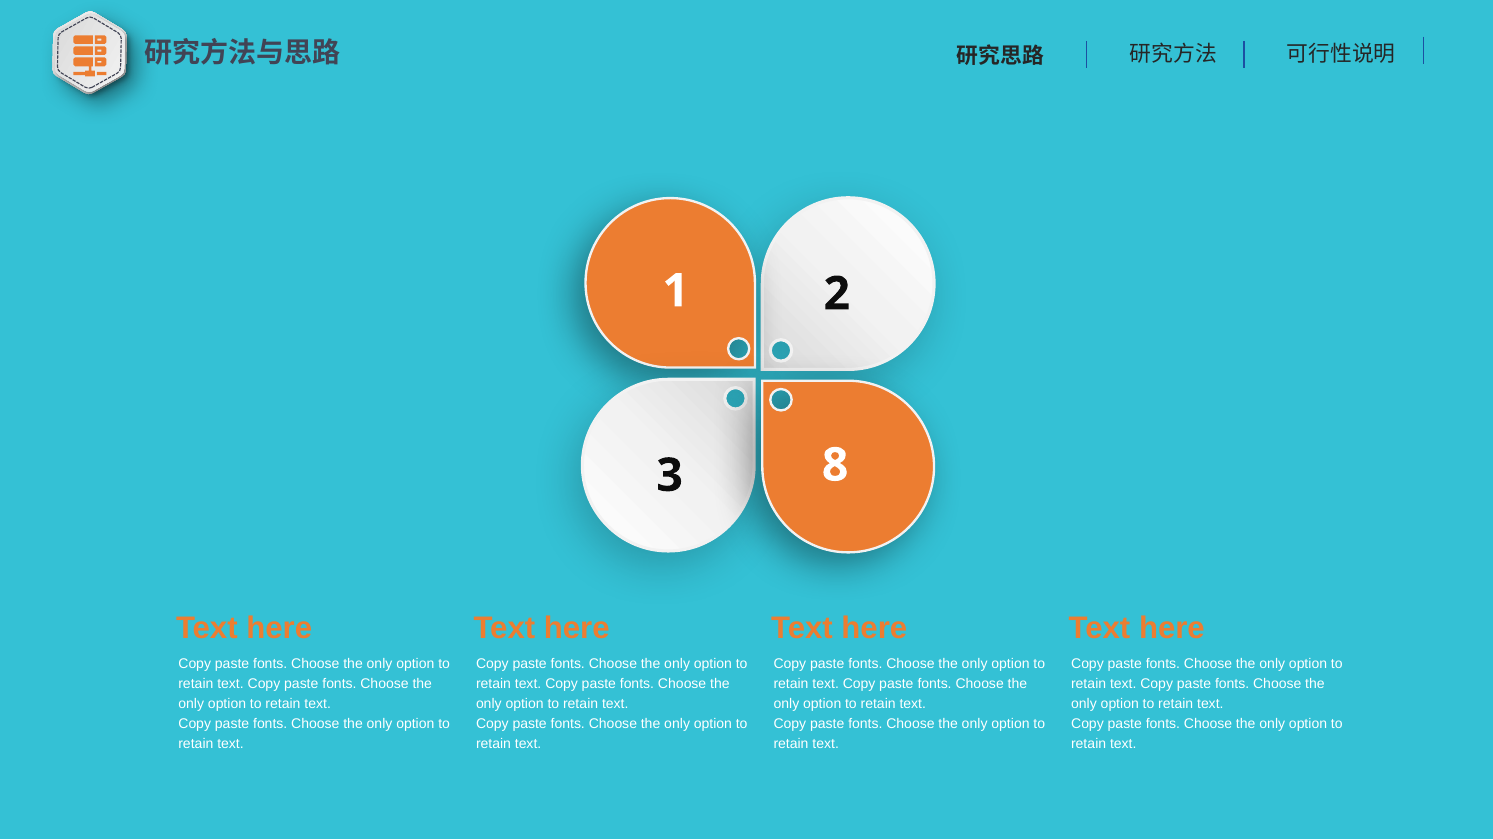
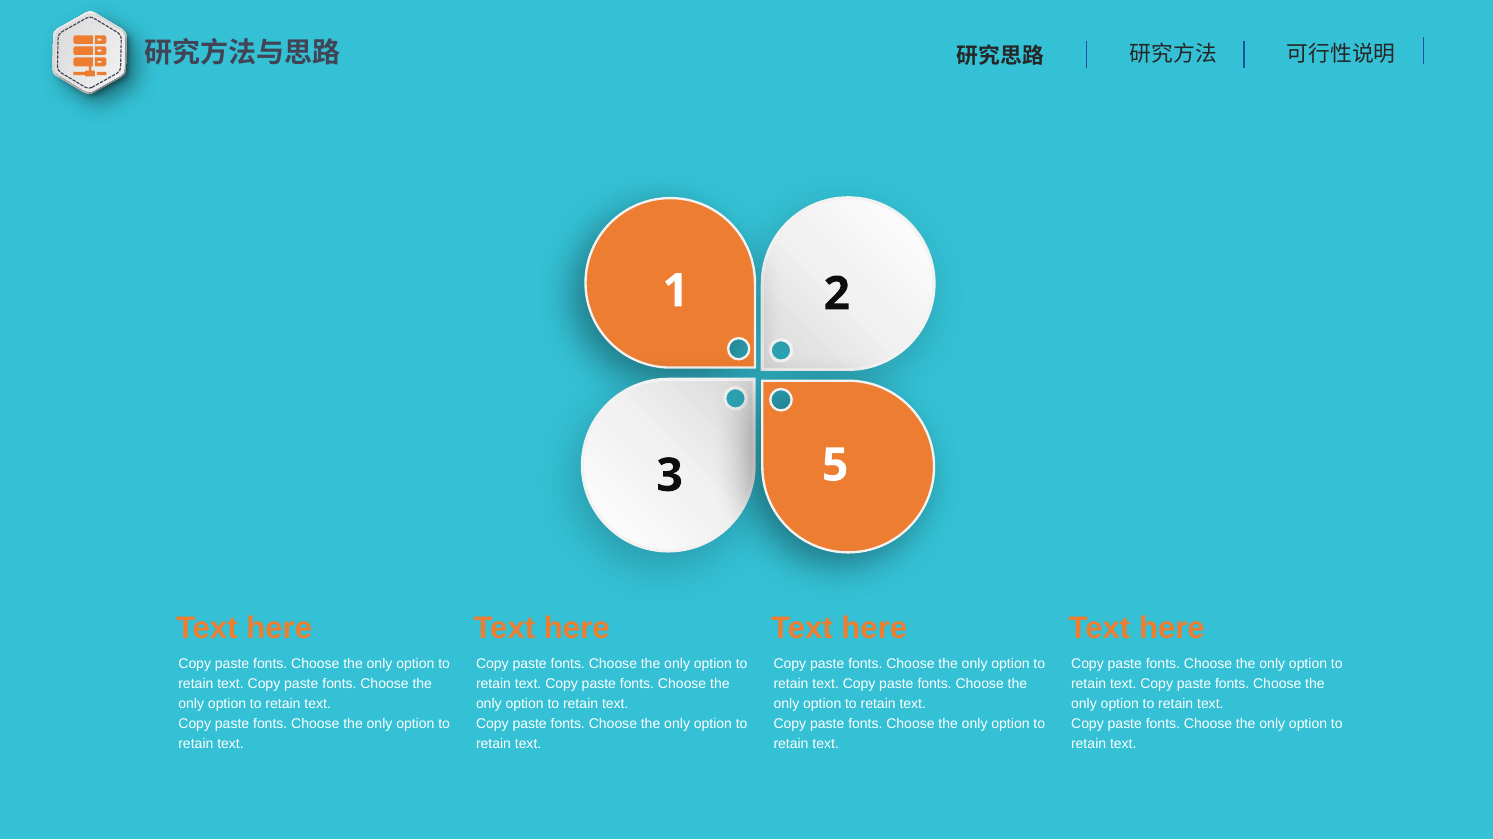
8: 8 -> 5
